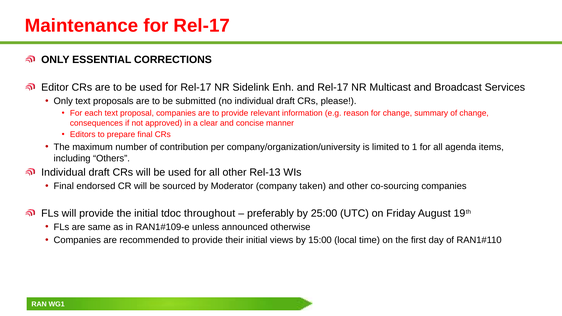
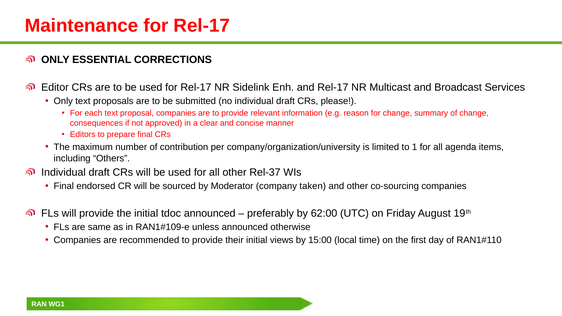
Rel-13: Rel-13 -> Rel-37
tdoc throughout: throughout -> announced
25:00: 25:00 -> 62:00
